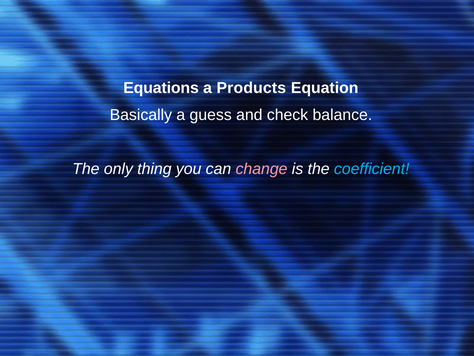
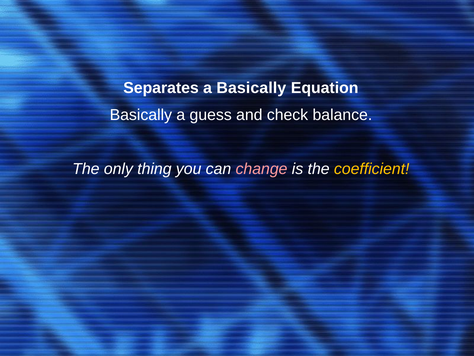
Equations: Equations -> Separates
a Products: Products -> Basically
coefficient colour: light blue -> yellow
